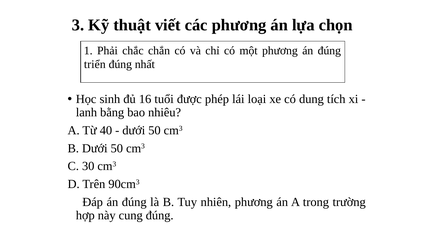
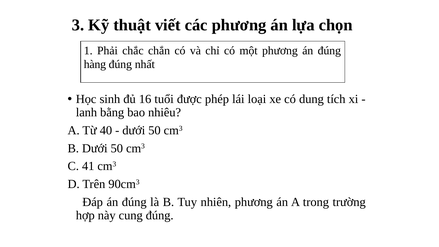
triển: triển -> hàng
30: 30 -> 41
